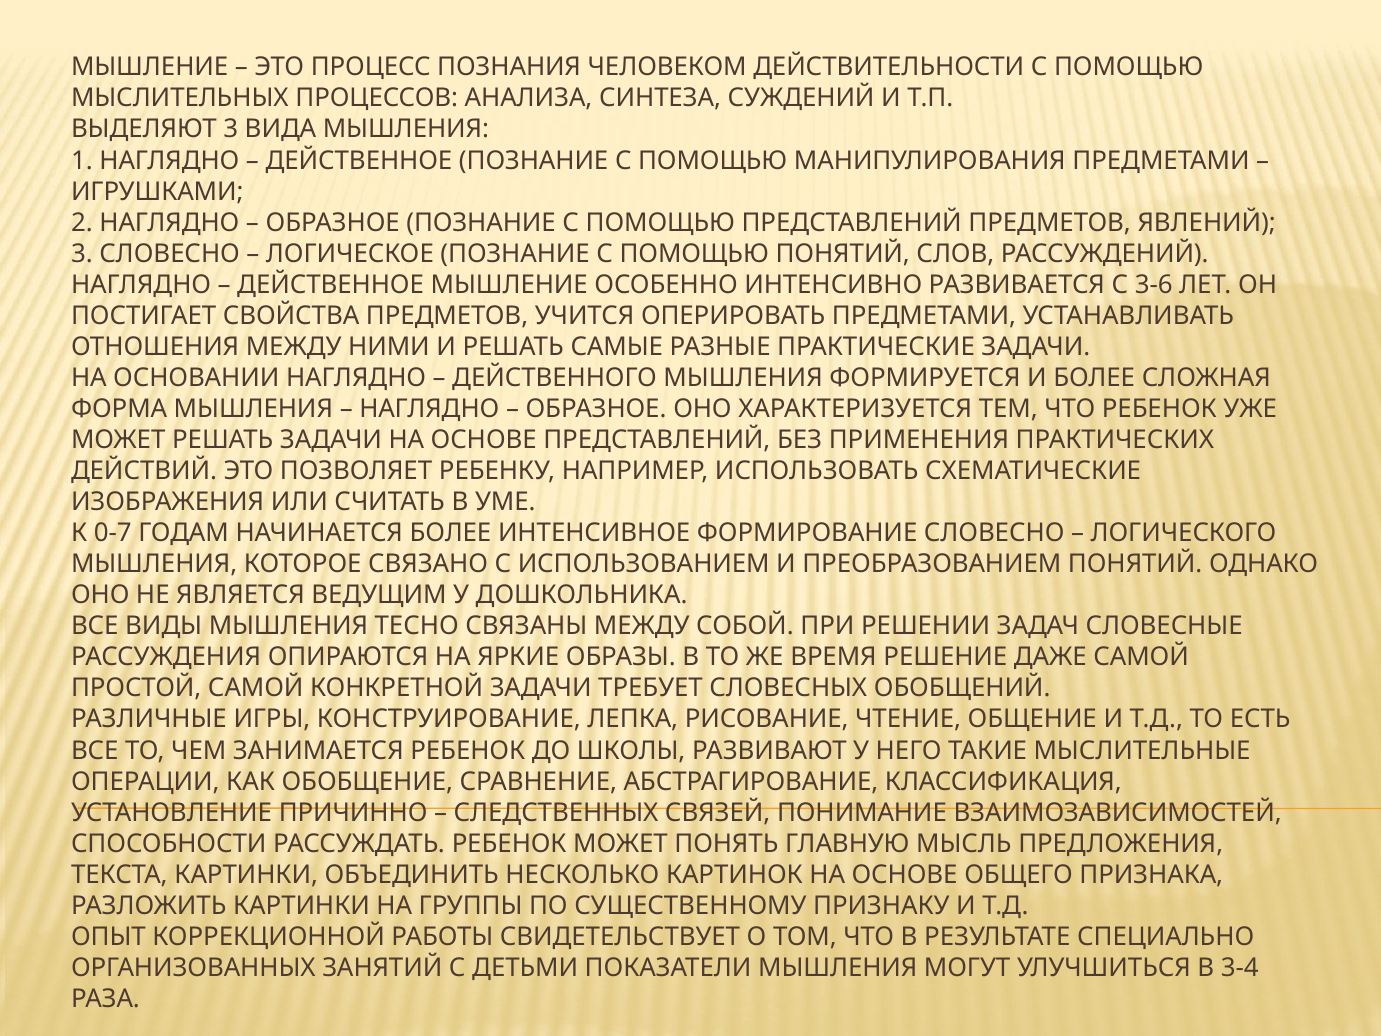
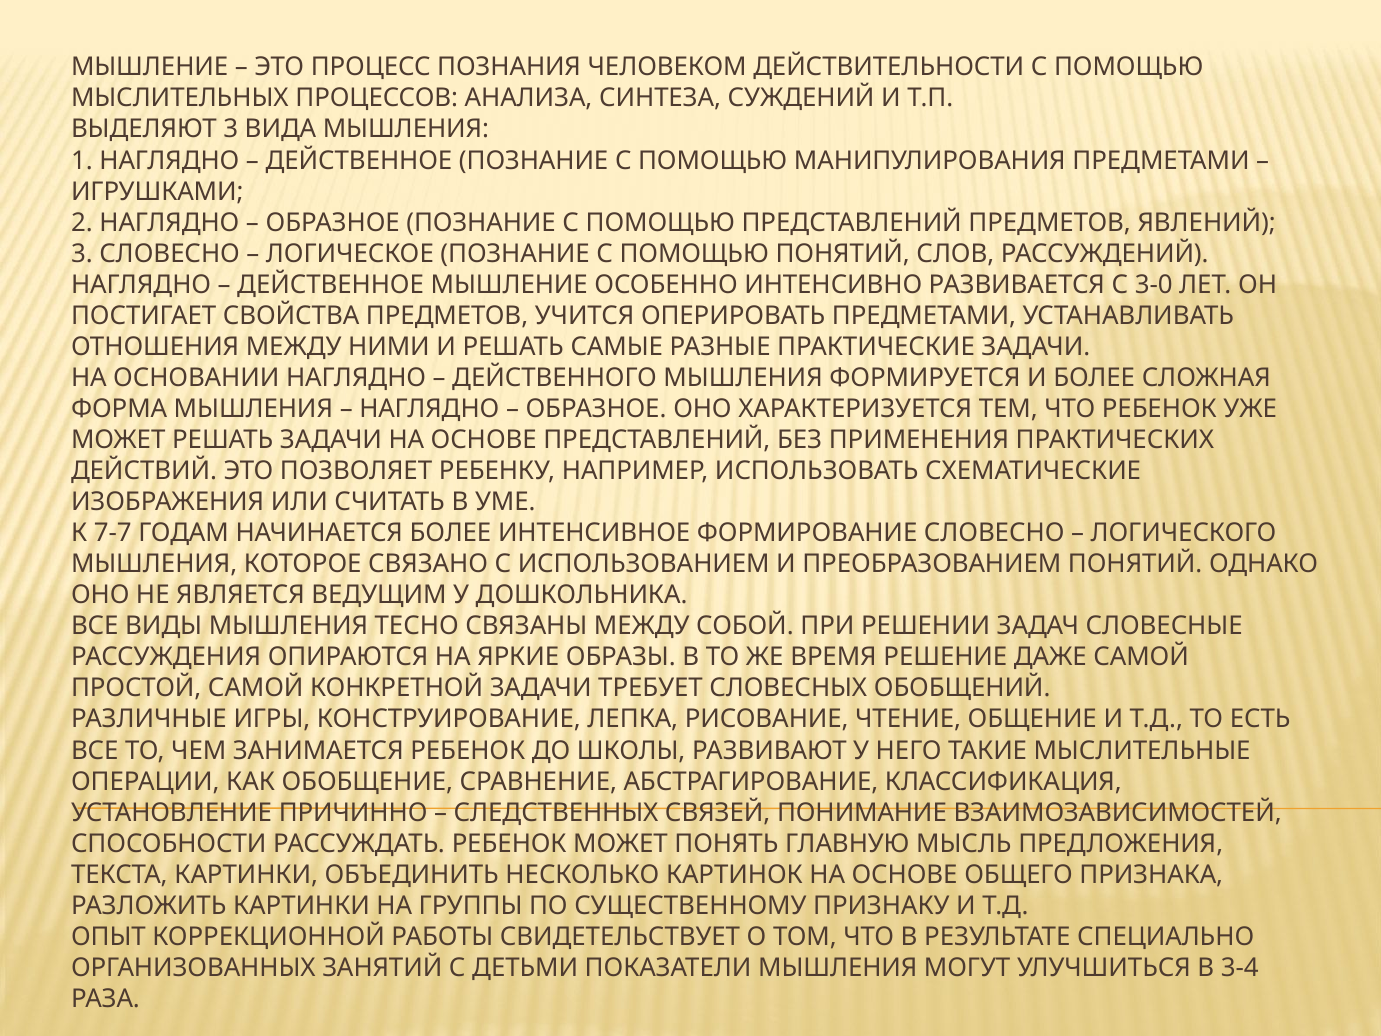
3-6: 3-6 -> 3-0
0-7: 0-7 -> 7-7
